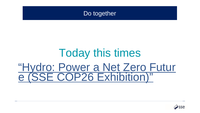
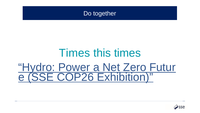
Today at (75, 53): Today -> Times
